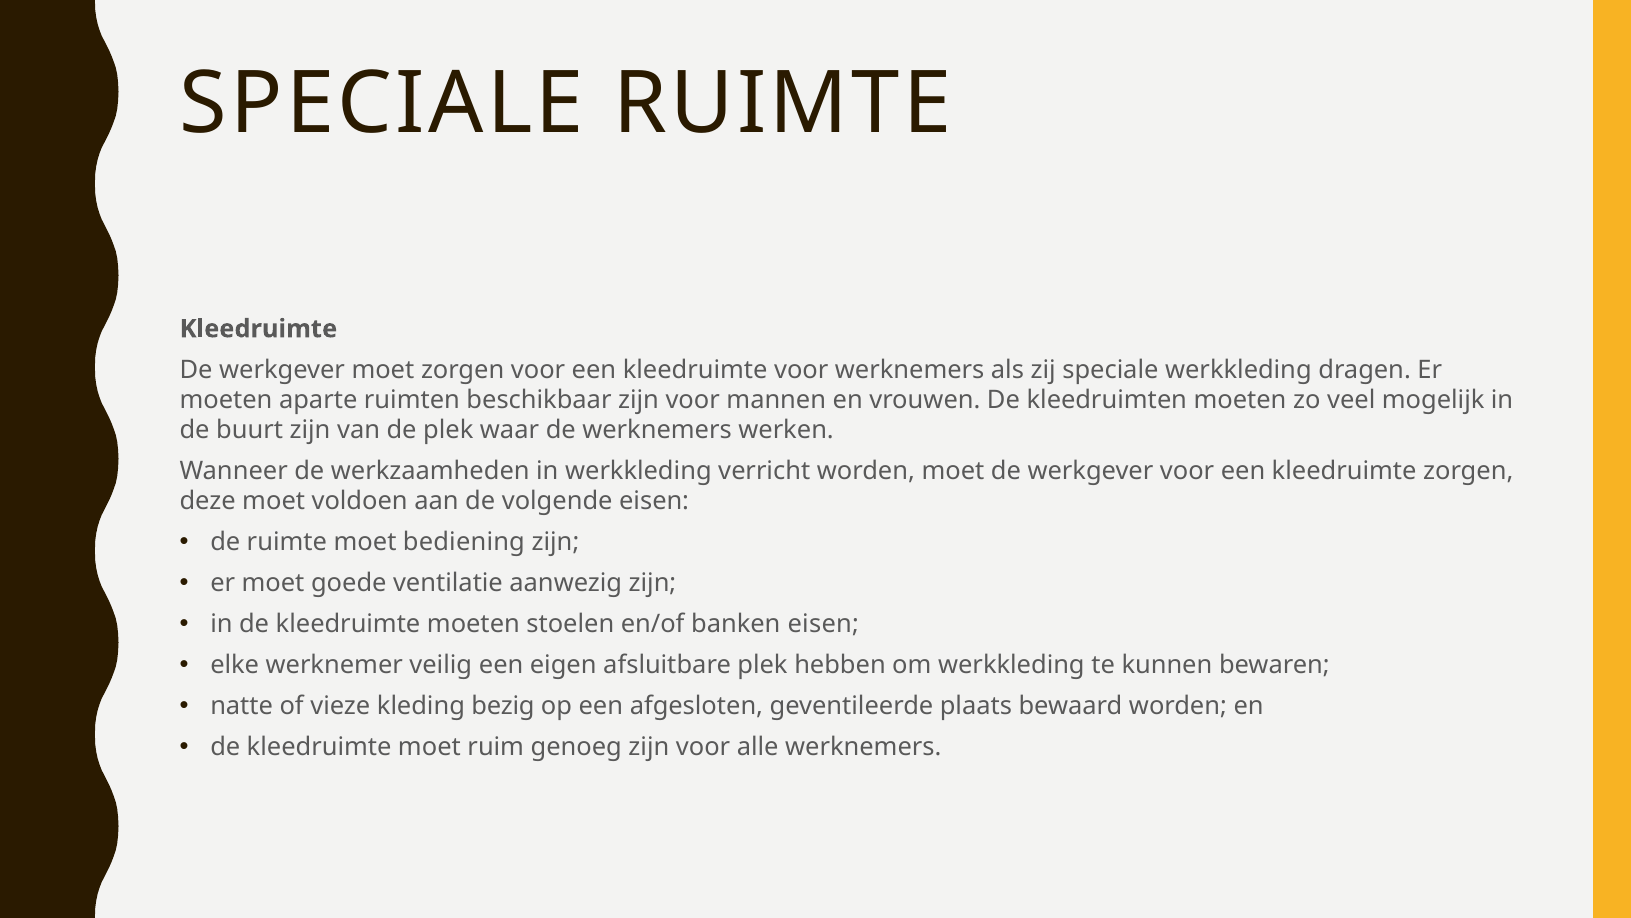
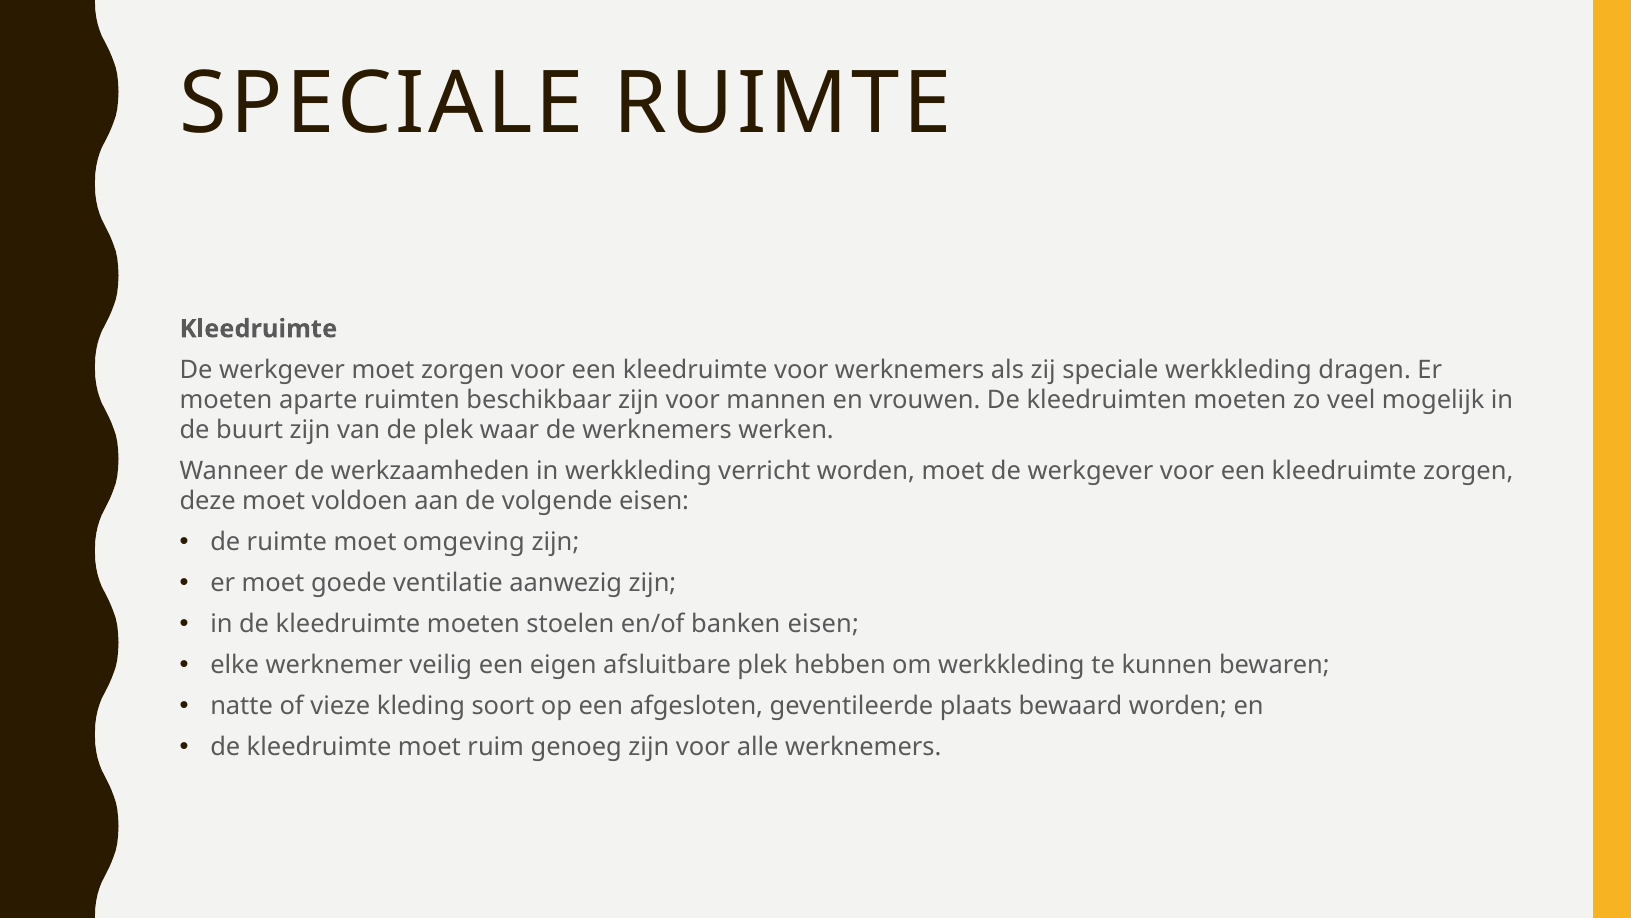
bediening: bediening -> omgeving
bezig: bezig -> soort
